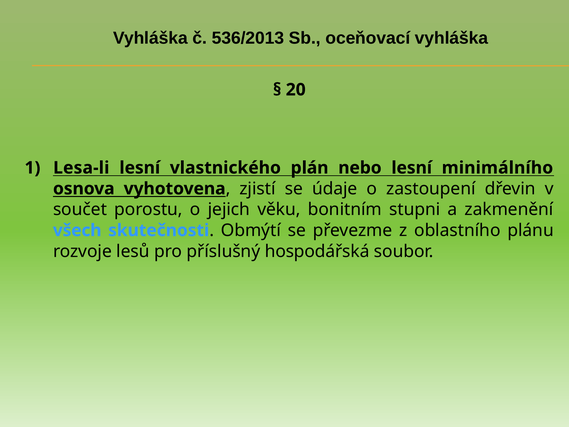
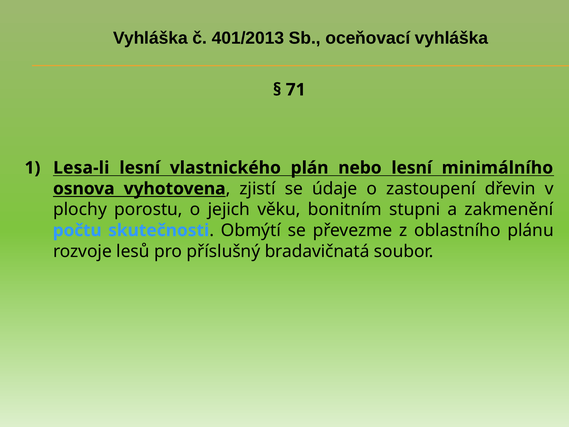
536/2013: 536/2013 -> 401/2013
20: 20 -> 71
součet: součet -> plochy
všech: všech -> počtu
hospodářská: hospodářská -> bradavičnatá
